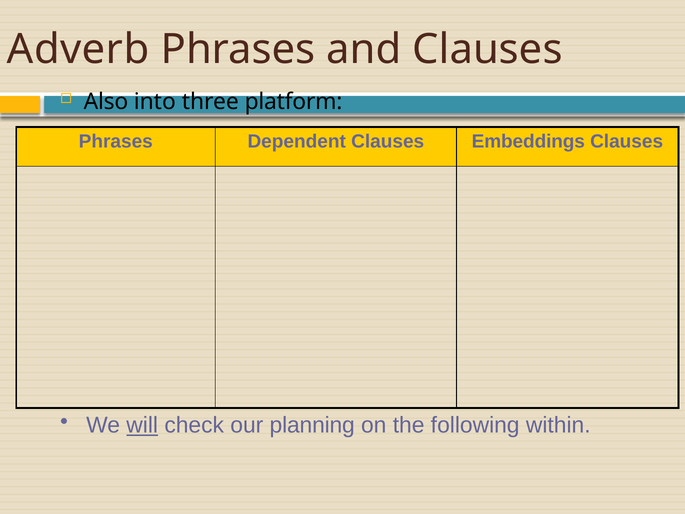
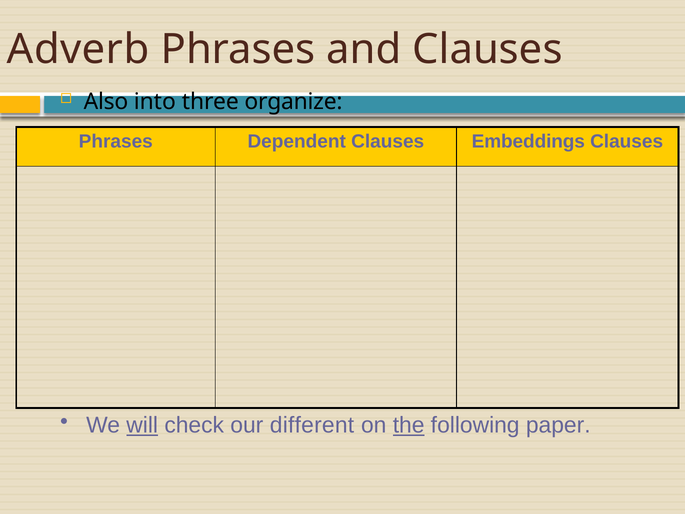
platform: platform -> organize
planning: planning -> different
the underline: none -> present
within: within -> paper
